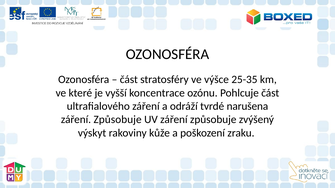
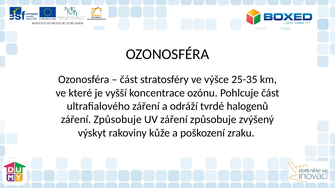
narušena: narušena -> halogenů
